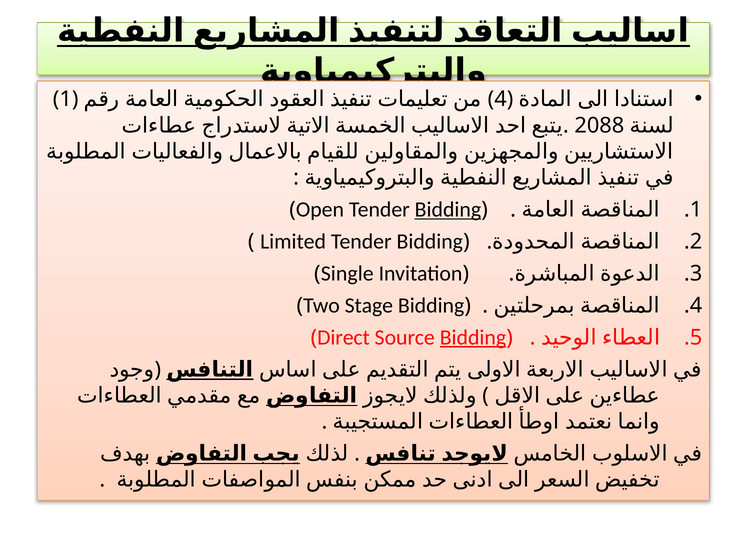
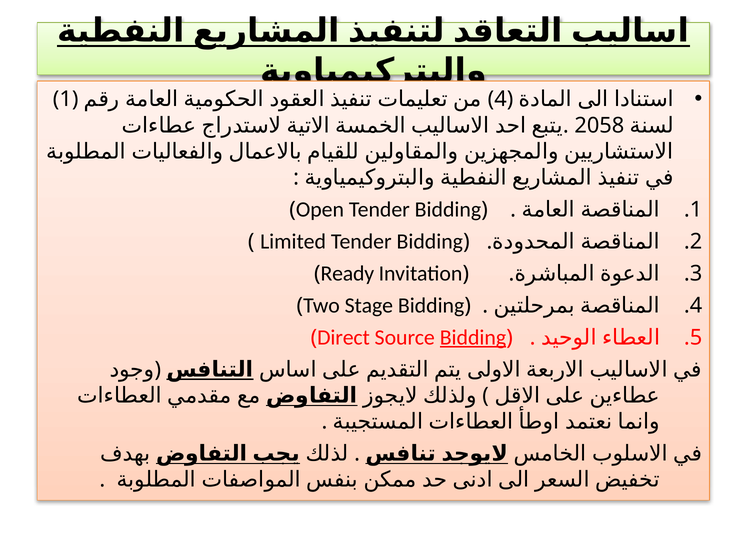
2088: 2088 -> 2058
Bidding at (448, 210) underline: present -> none
Single: Single -> Ready
